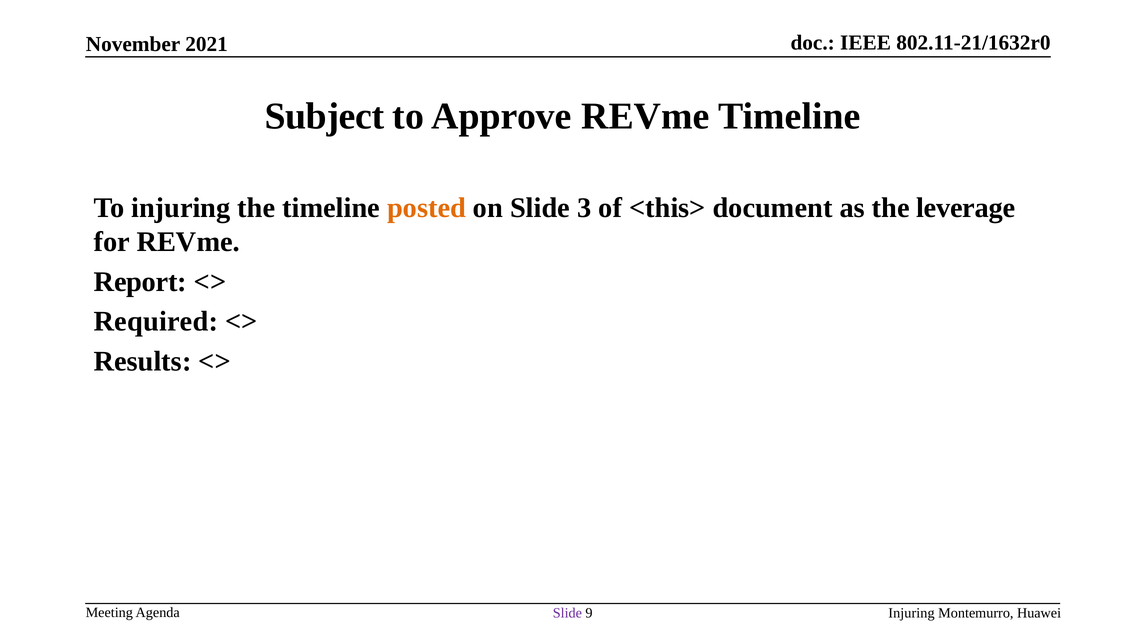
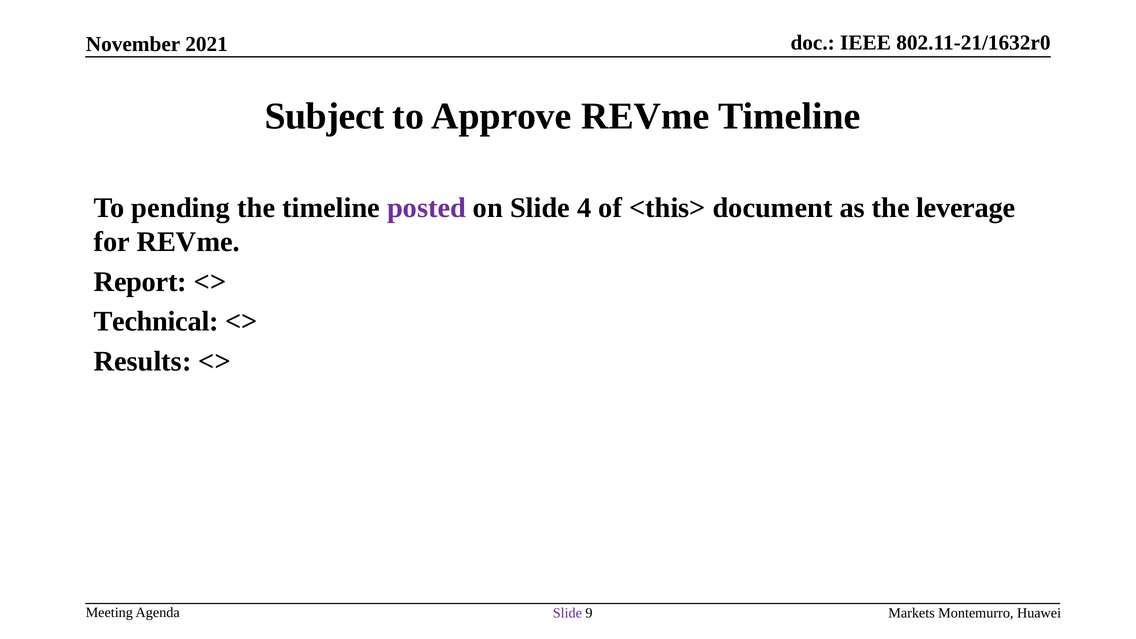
To injuring: injuring -> pending
posted colour: orange -> purple
3: 3 -> 4
Required: Required -> Technical
Injuring at (911, 613): Injuring -> Markets
